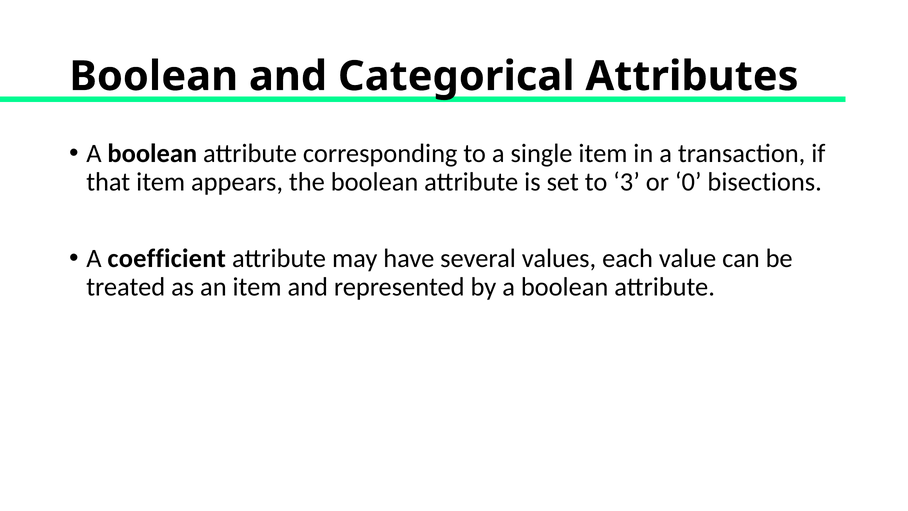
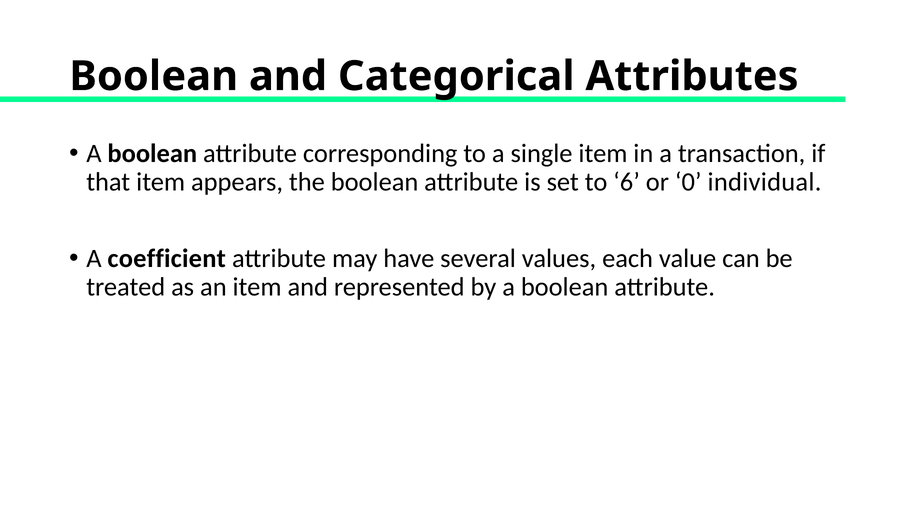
3: 3 -> 6
bisections: bisections -> individual
